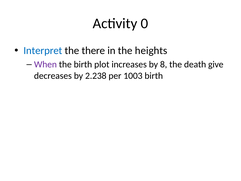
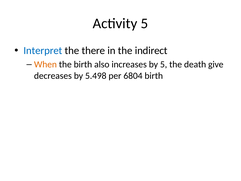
Activity 0: 0 -> 5
heights: heights -> indirect
When colour: purple -> orange
plot: plot -> also
by 8: 8 -> 5
2.238: 2.238 -> 5.498
1003: 1003 -> 6804
